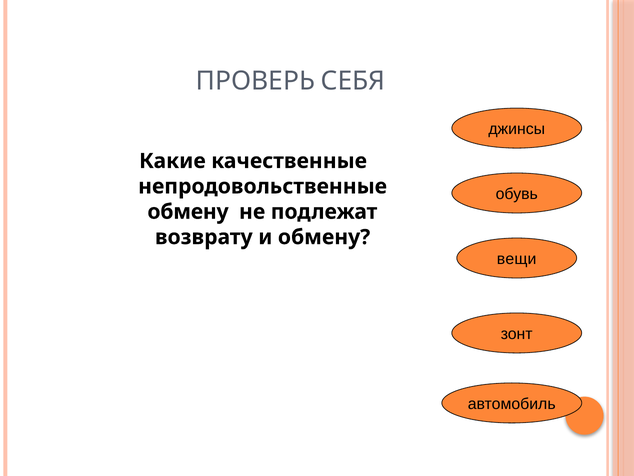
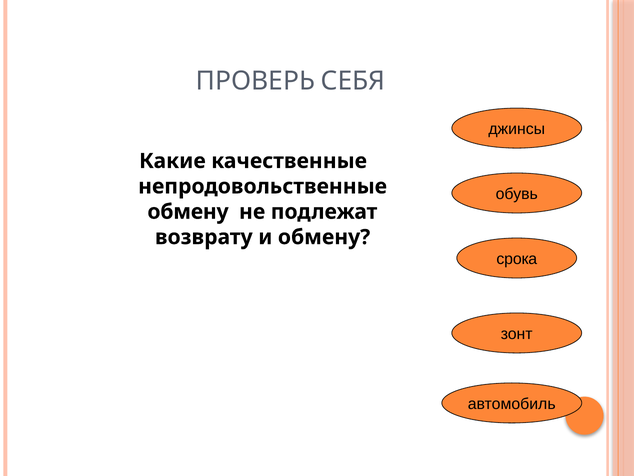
вещи: вещи -> срока
